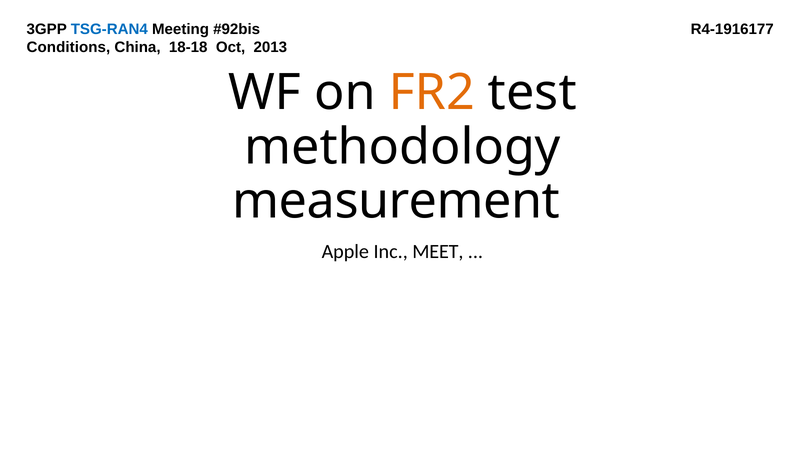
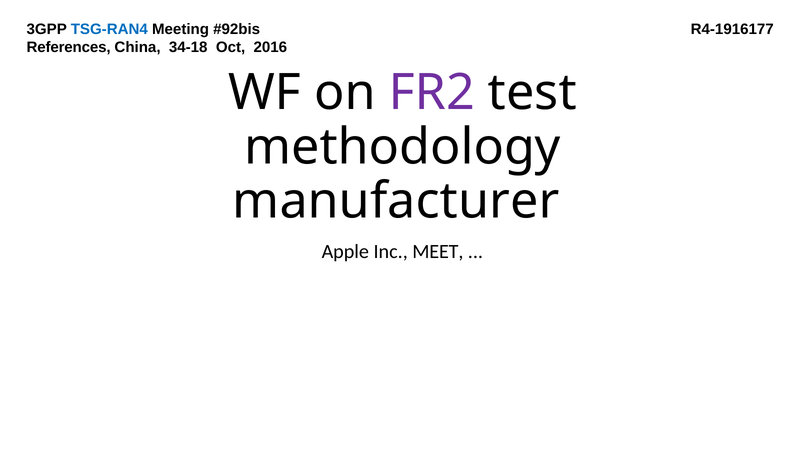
Conditions: Conditions -> References
18-18: 18-18 -> 34-18
2013: 2013 -> 2016
FR2 colour: orange -> purple
measurement: measurement -> manufacturer
